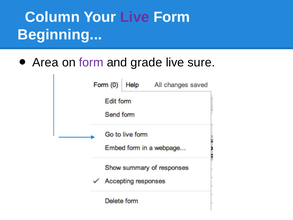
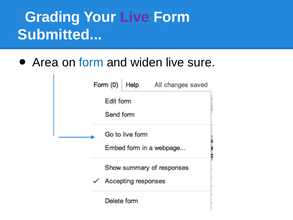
Column: Column -> Grading
Beginning: Beginning -> Submitted
form at (91, 62) colour: purple -> blue
grade: grade -> widen
